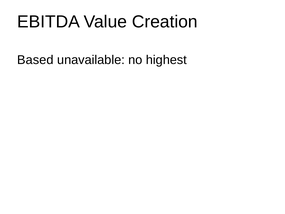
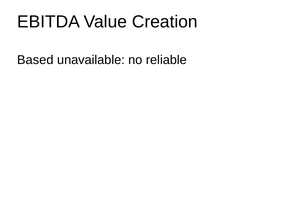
highest: highest -> reliable
